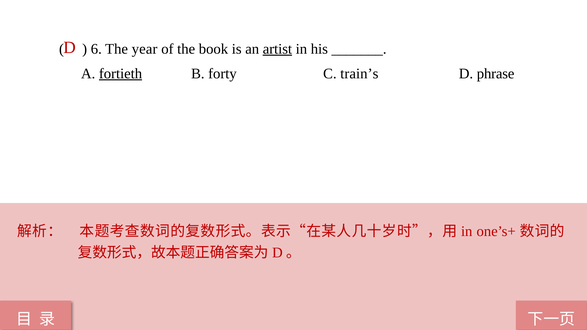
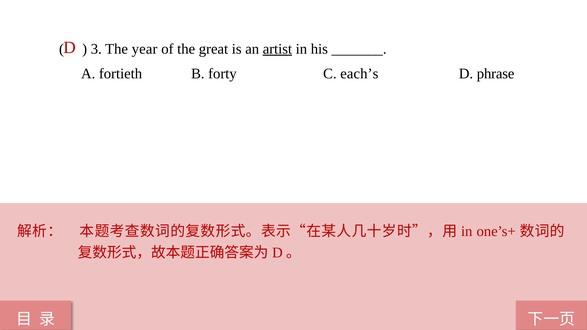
6: 6 -> 3
book: book -> great
fortieth underline: present -> none
train’s: train’s -> each’s
